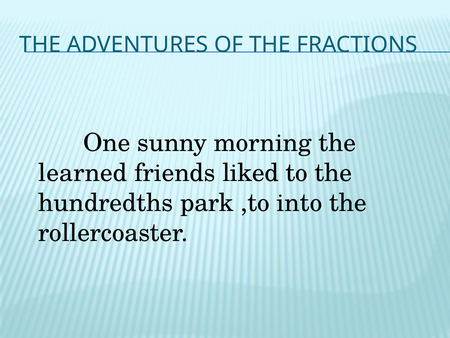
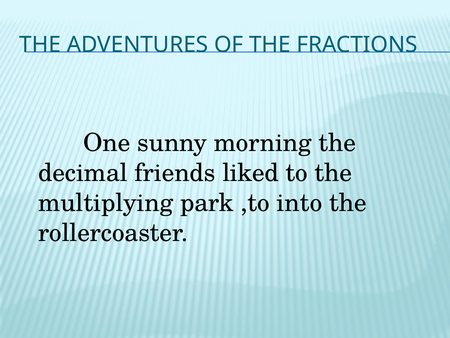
learned: learned -> decimal
hundredths: hundredths -> multiplying
